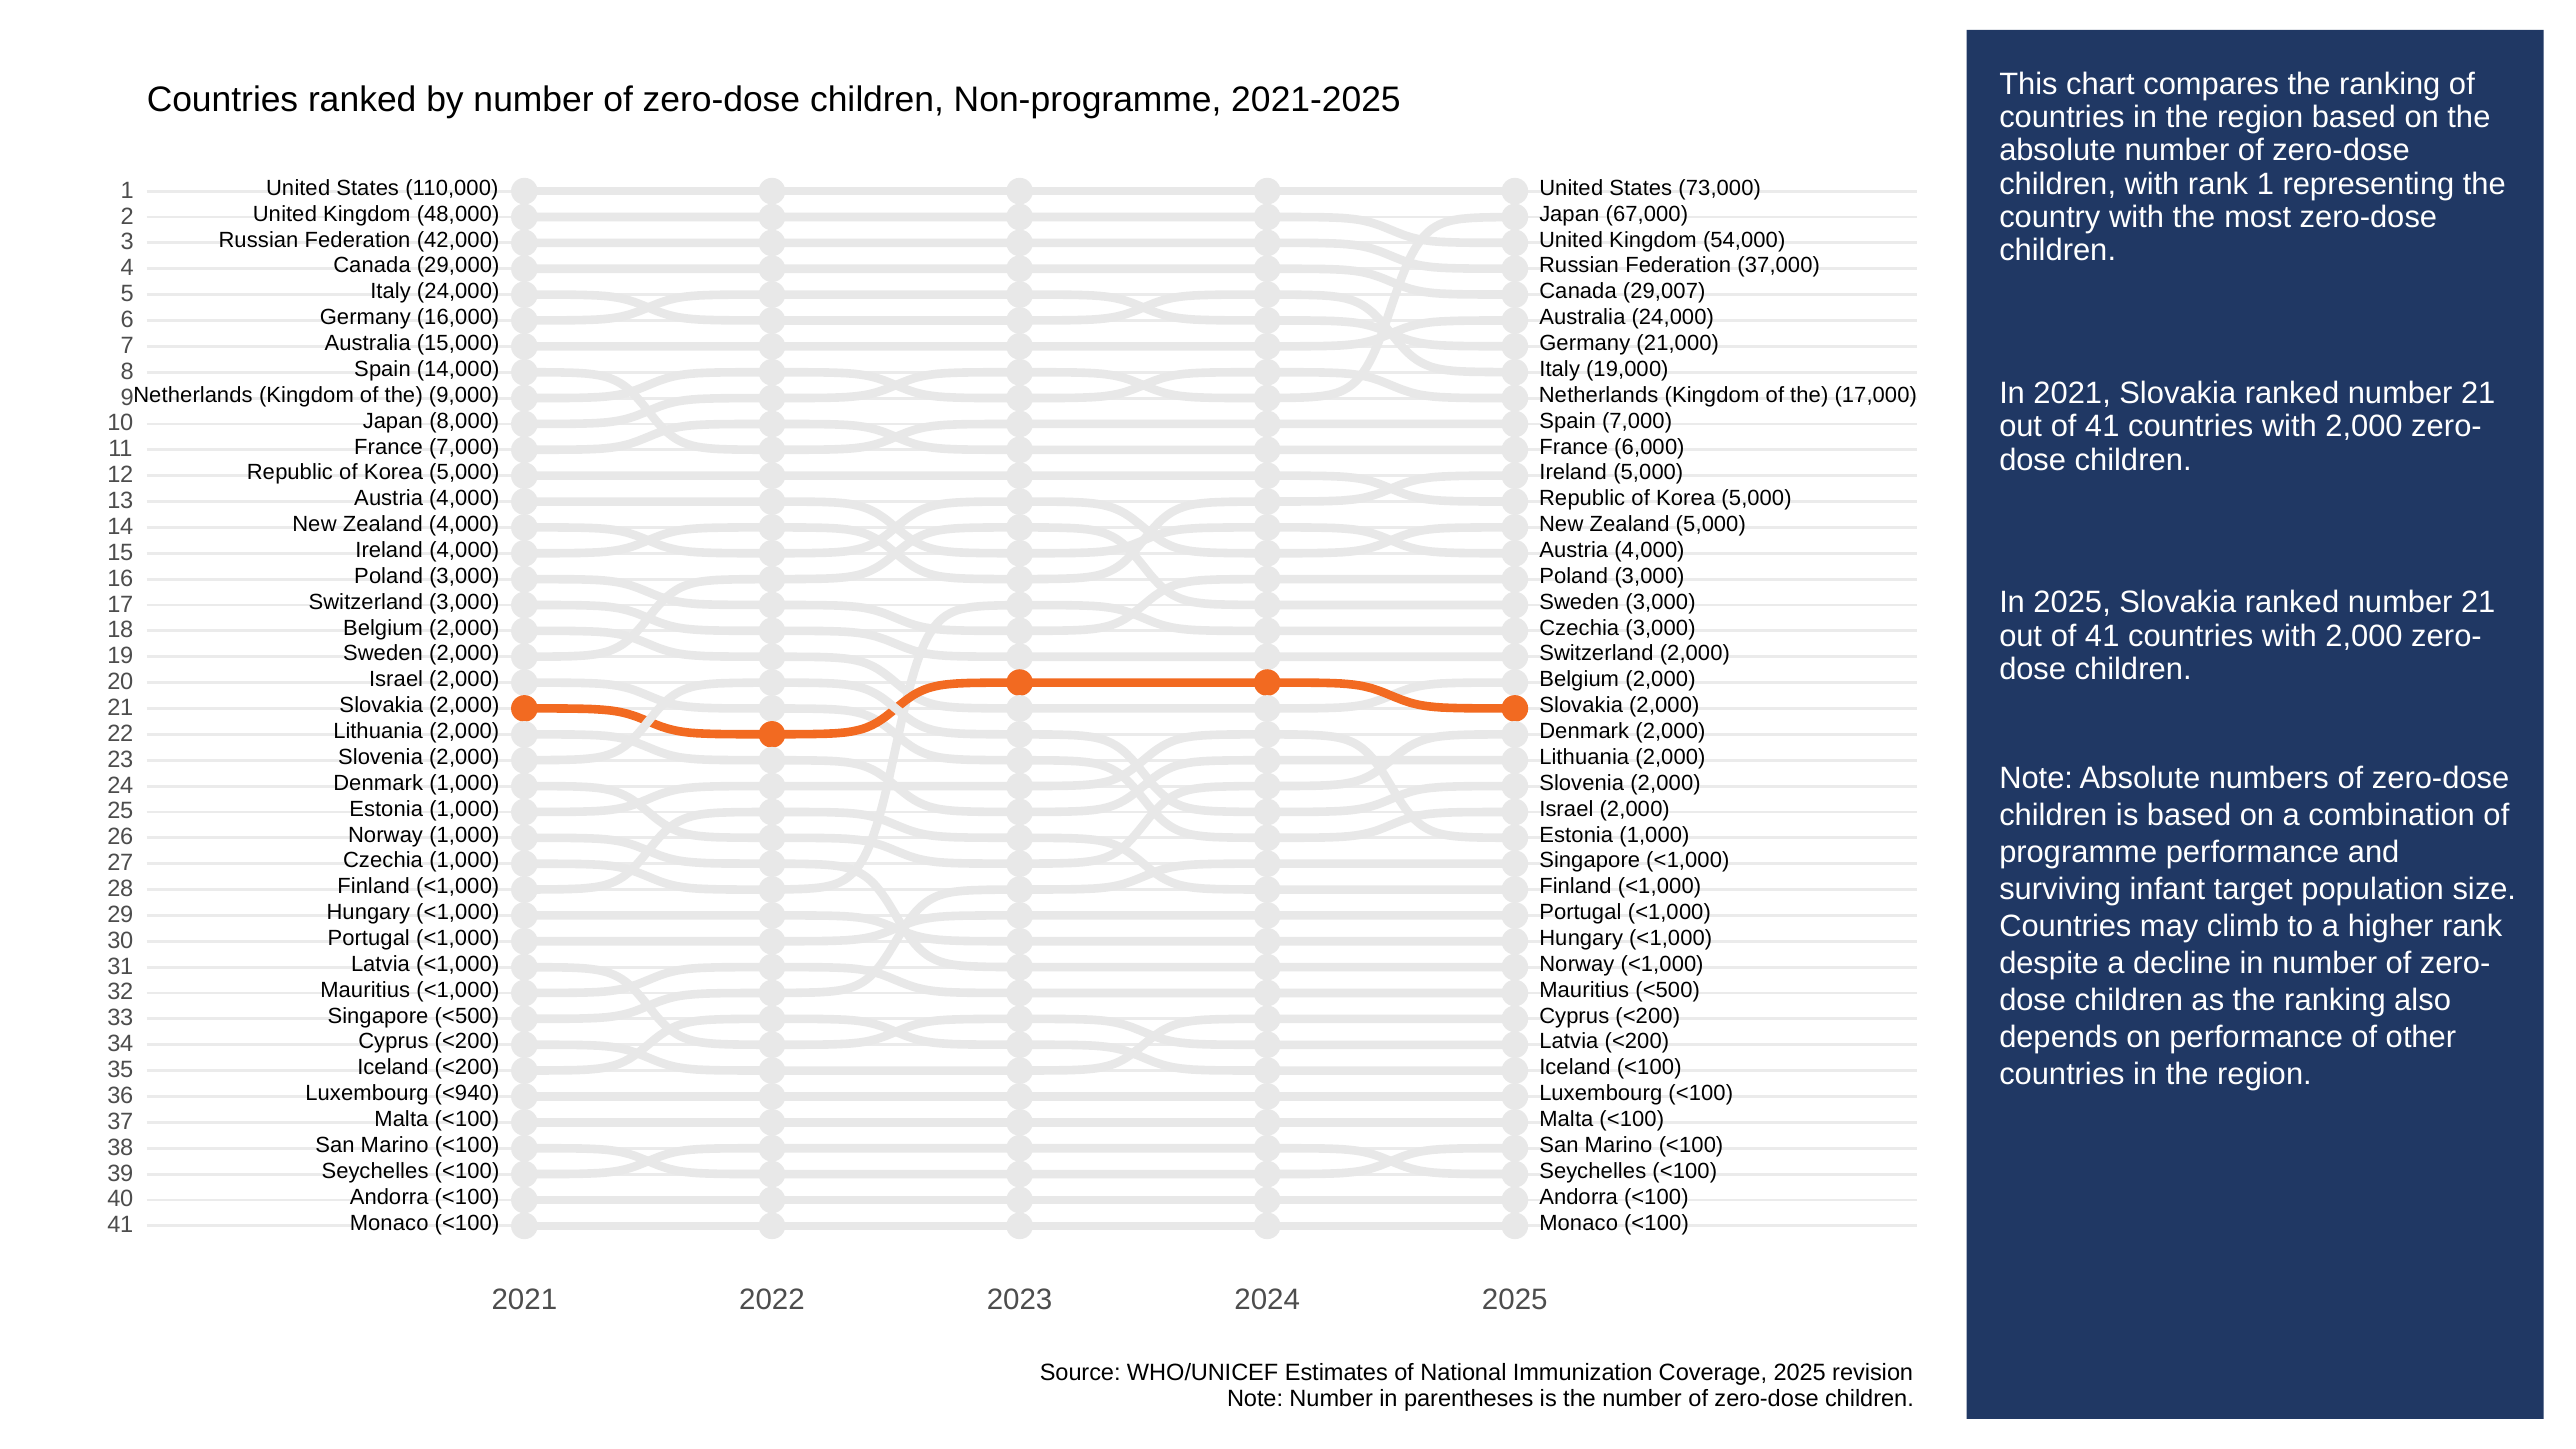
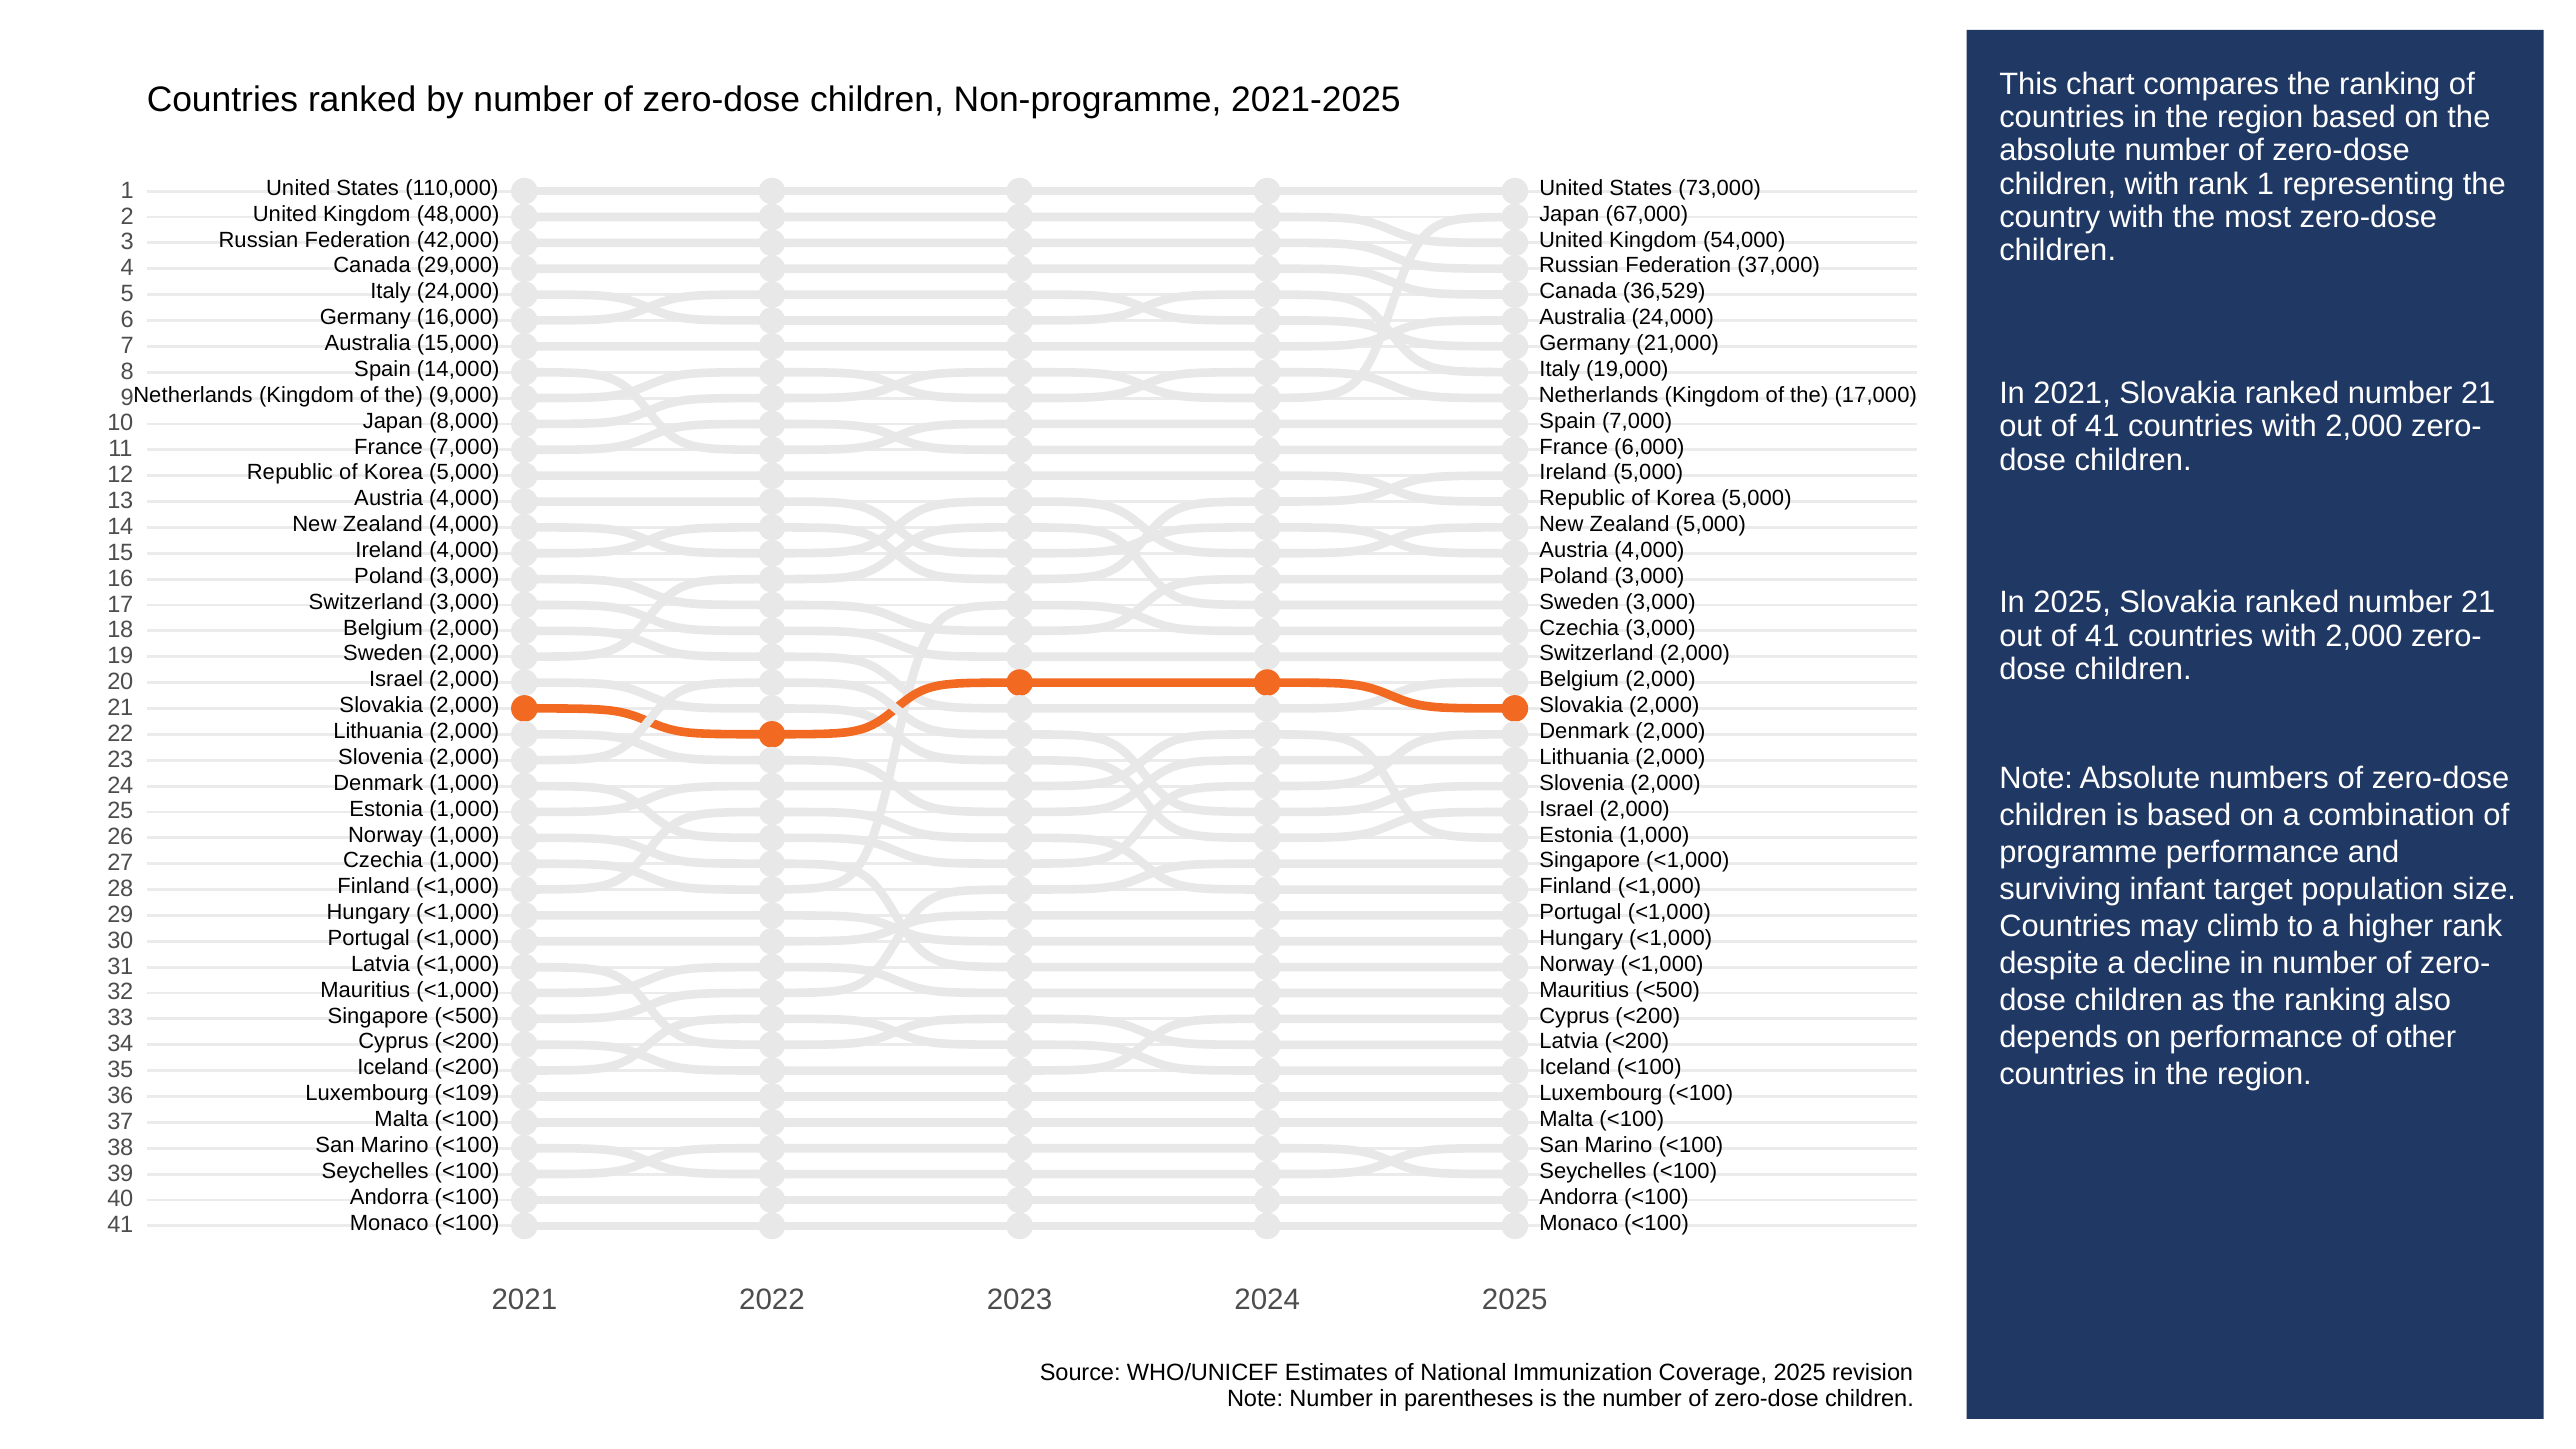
29,007: 29,007 -> 36,529
<940: <940 -> <109
